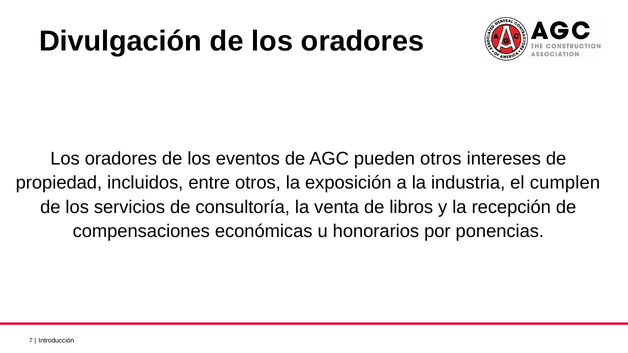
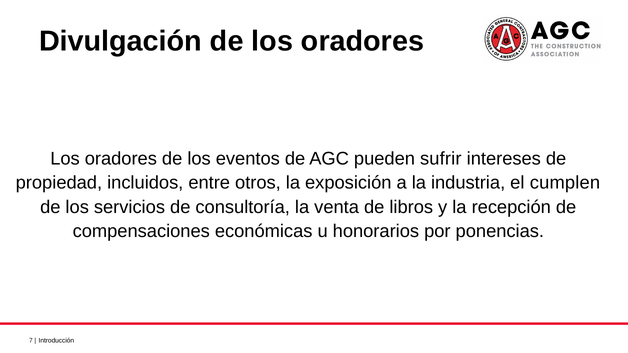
pueden otros: otros -> sufrir
